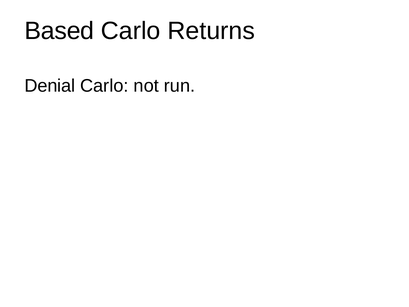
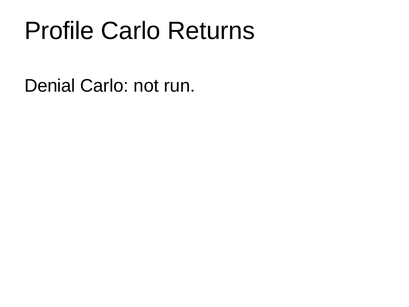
Based: Based -> Profile
